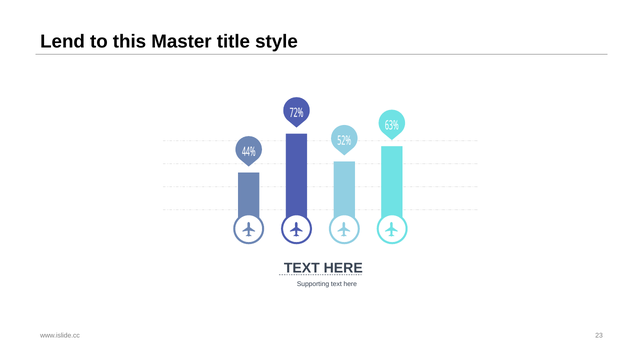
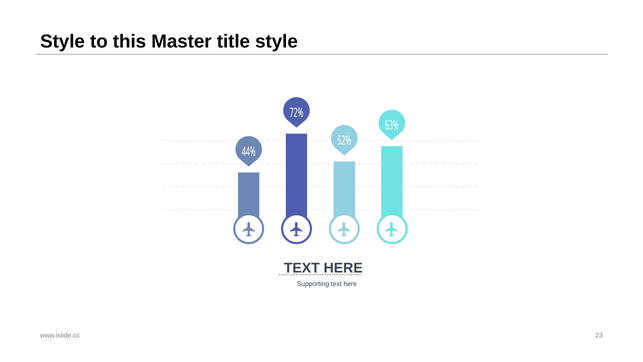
Lend at (63, 42): Lend -> Style
